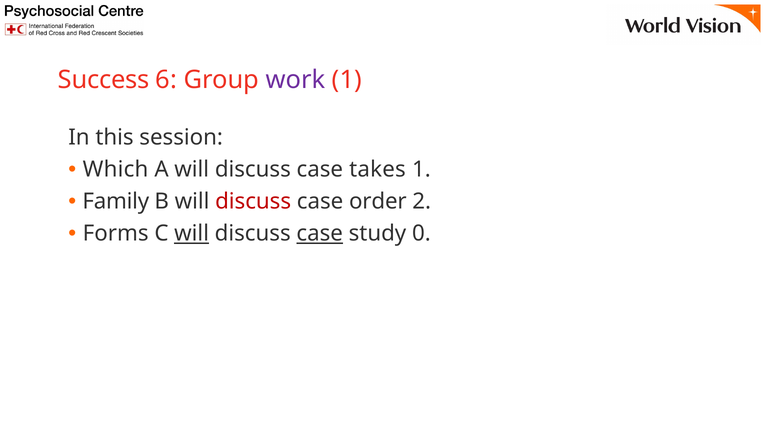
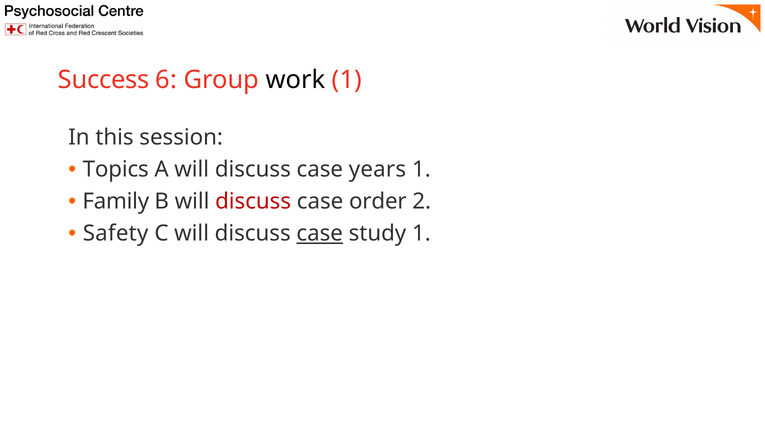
work colour: purple -> black
Which: Which -> Topics
takes: takes -> years
Forms: Forms -> Safety
will at (192, 234) underline: present -> none
study 0: 0 -> 1
